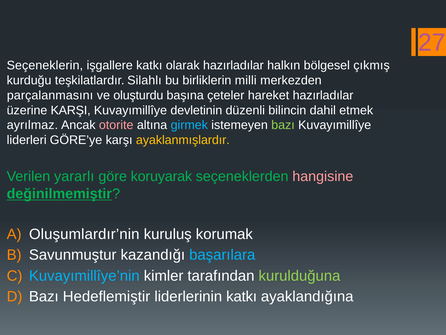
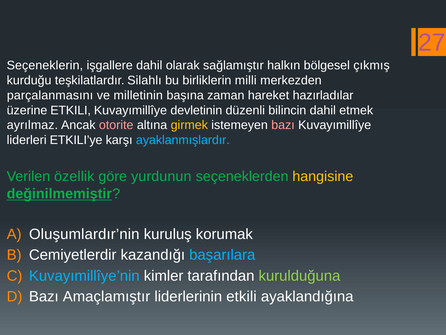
işgallere katkı: katkı -> dahil
olarak hazırladılar: hazırladılar -> sağlamıştır
oluşturdu: oluşturdu -> milletinin
çeteler: çeteler -> zaman
üzerine KARŞI: KARŞI -> ETKILI
girmek colour: light blue -> yellow
bazı at (283, 125) colour: light green -> pink
GÖRE’ye: GÖRE’ye -> ETKILI’ye
ayaklanmışlardır colour: yellow -> light blue
yararlı: yararlı -> özellik
koruyarak: koruyarak -> yurdunun
hangisine colour: pink -> yellow
Savunmuştur: Savunmuştur -> Cemiyetlerdir
Hedeflemiştir: Hedeflemiştir -> Amaçlamıştır
liderlerinin katkı: katkı -> etkili
